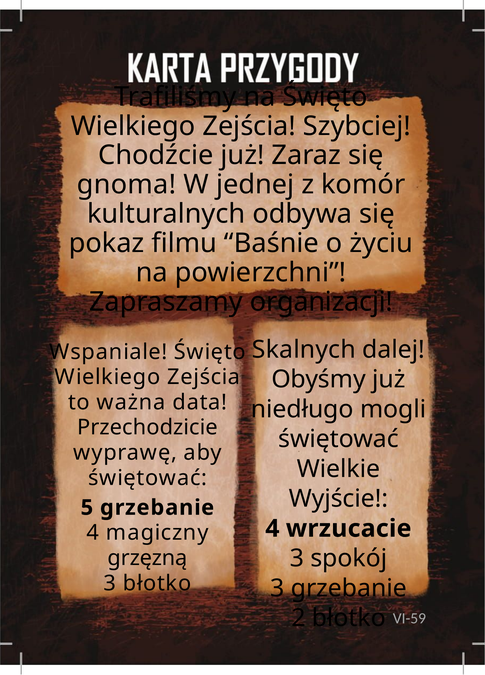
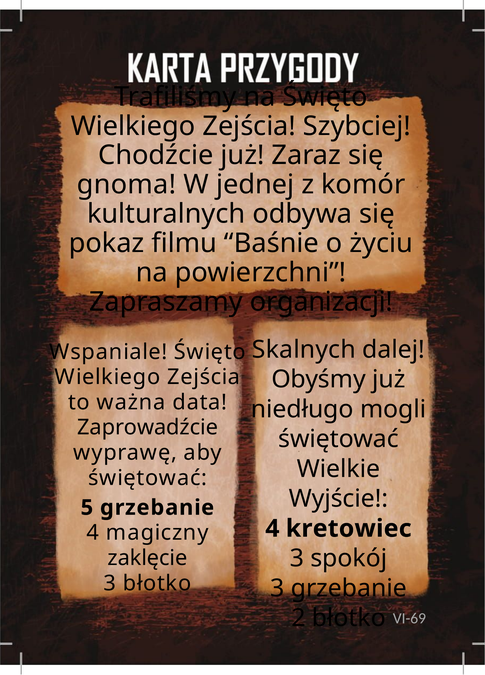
Przechodzicie: Przechodzicie -> Zaprowadźcie
wrzucacie: wrzucacie -> kretowiec
grzęzną: grzęzną -> zaklęcie
VI-59: VI-59 -> VI-69
